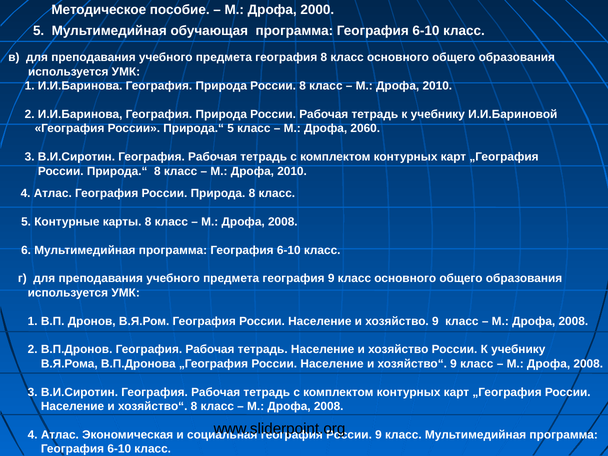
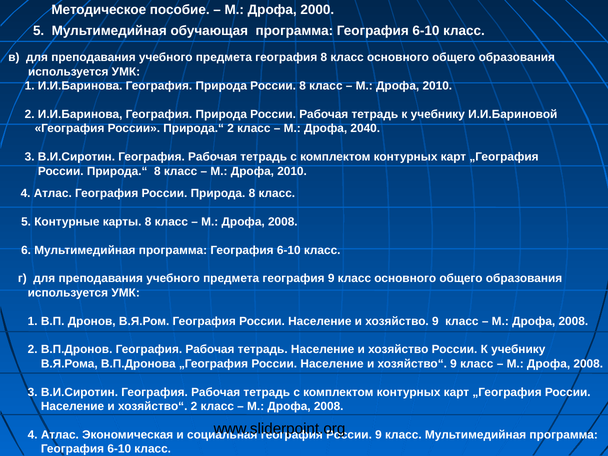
Природа.“ 5: 5 -> 2
2060: 2060 -> 2040
хозяйство“ 8: 8 -> 2
